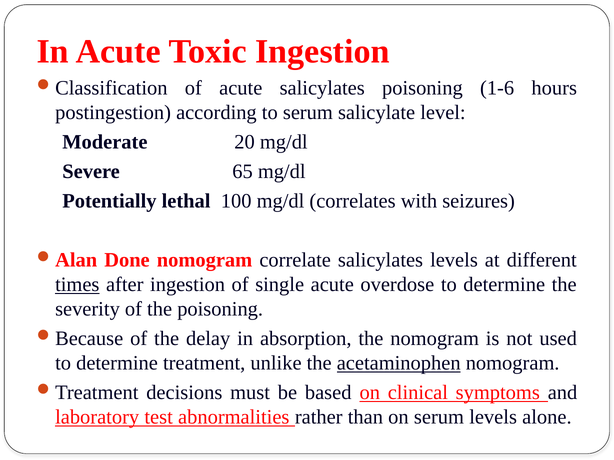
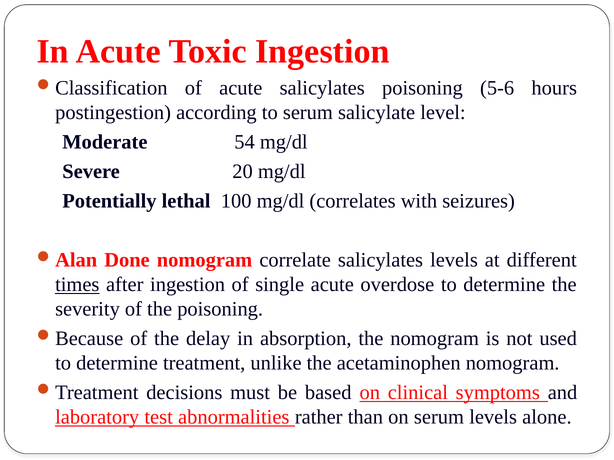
1-6: 1-6 -> 5-6
20: 20 -> 54
65: 65 -> 20
acetaminophen underline: present -> none
